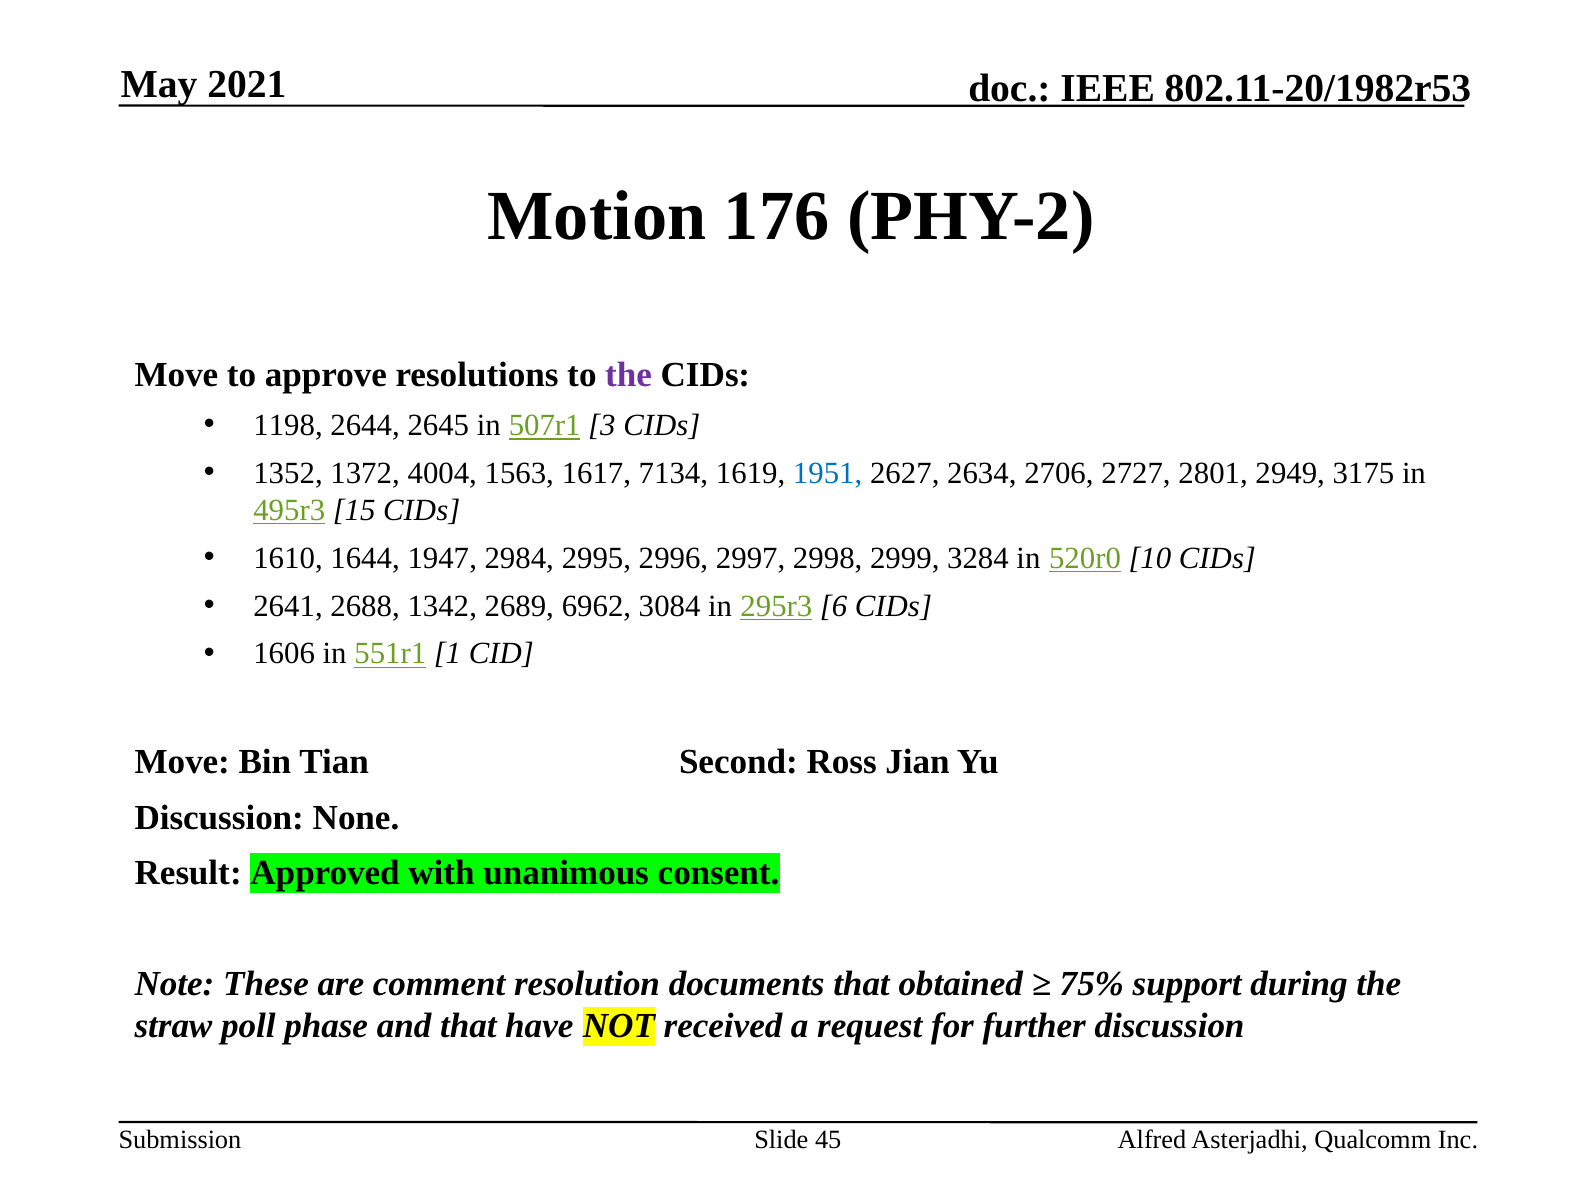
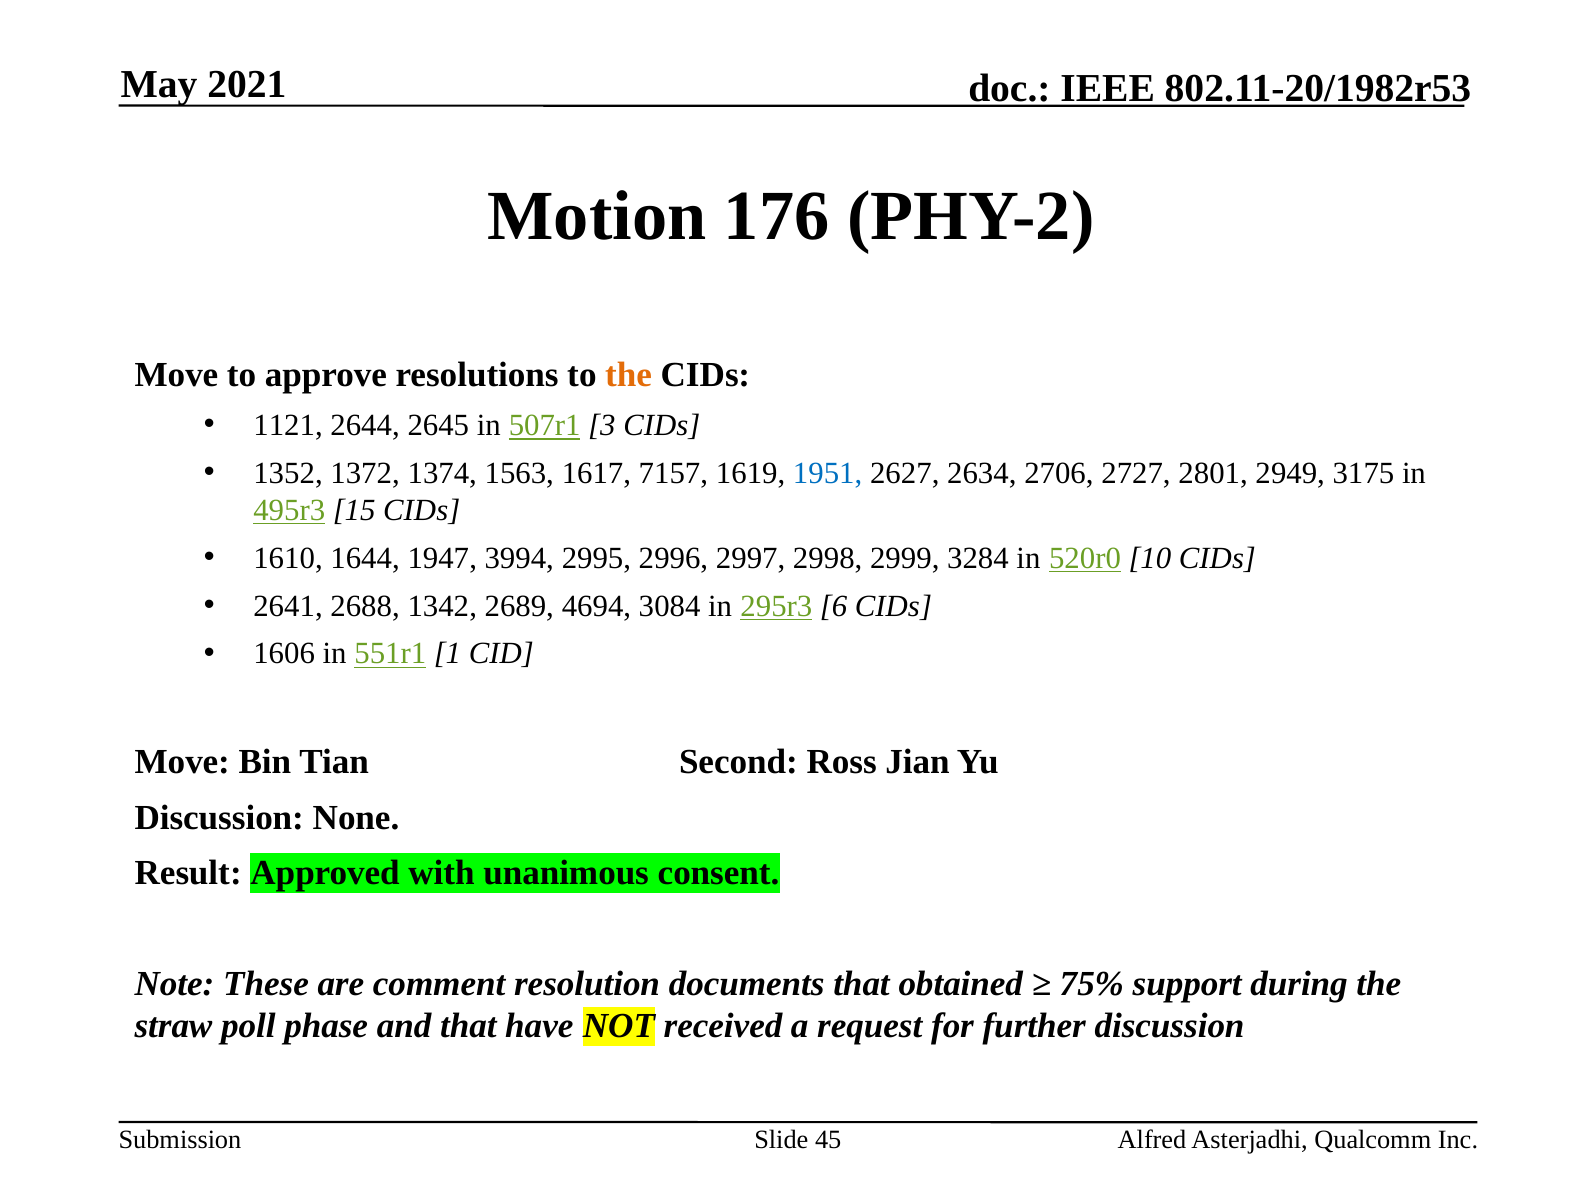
the at (629, 374) colour: purple -> orange
1198: 1198 -> 1121
4004: 4004 -> 1374
7134: 7134 -> 7157
2984: 2984 -> 3994
6962: 6962 -> 4694
